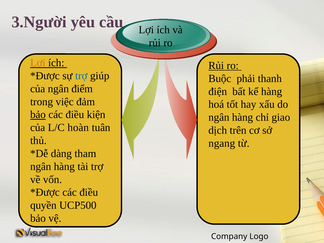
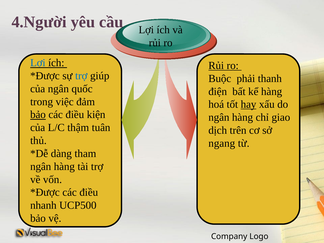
3.Người: 3.Người -> 4.Người
Lợi at (38, 63) colour: orange -> blue
điểm: điểm -> quốc
hay underline: none -> present
hoàn: hoàn -> thậm
quyền: quyền -> nhanh
